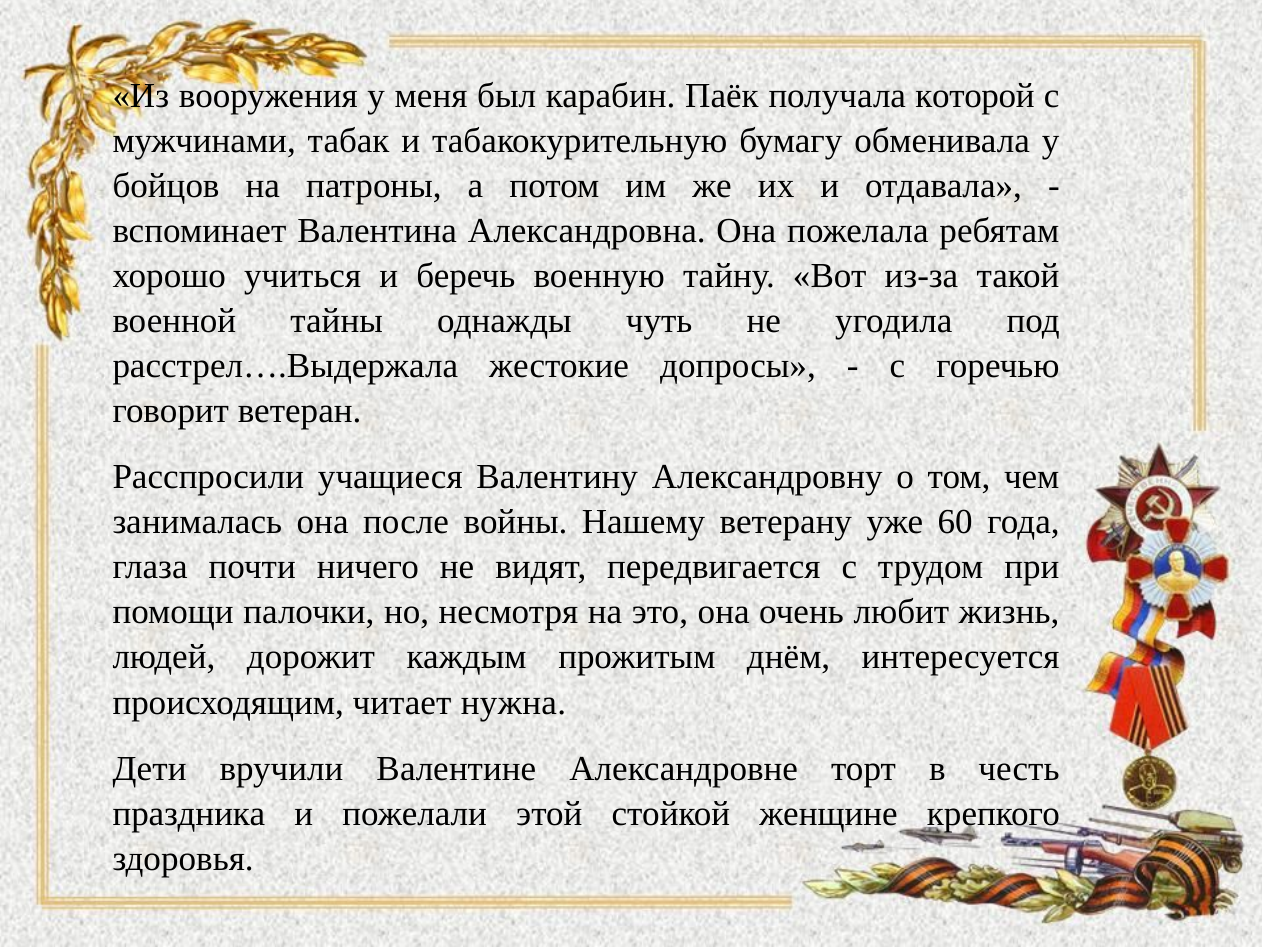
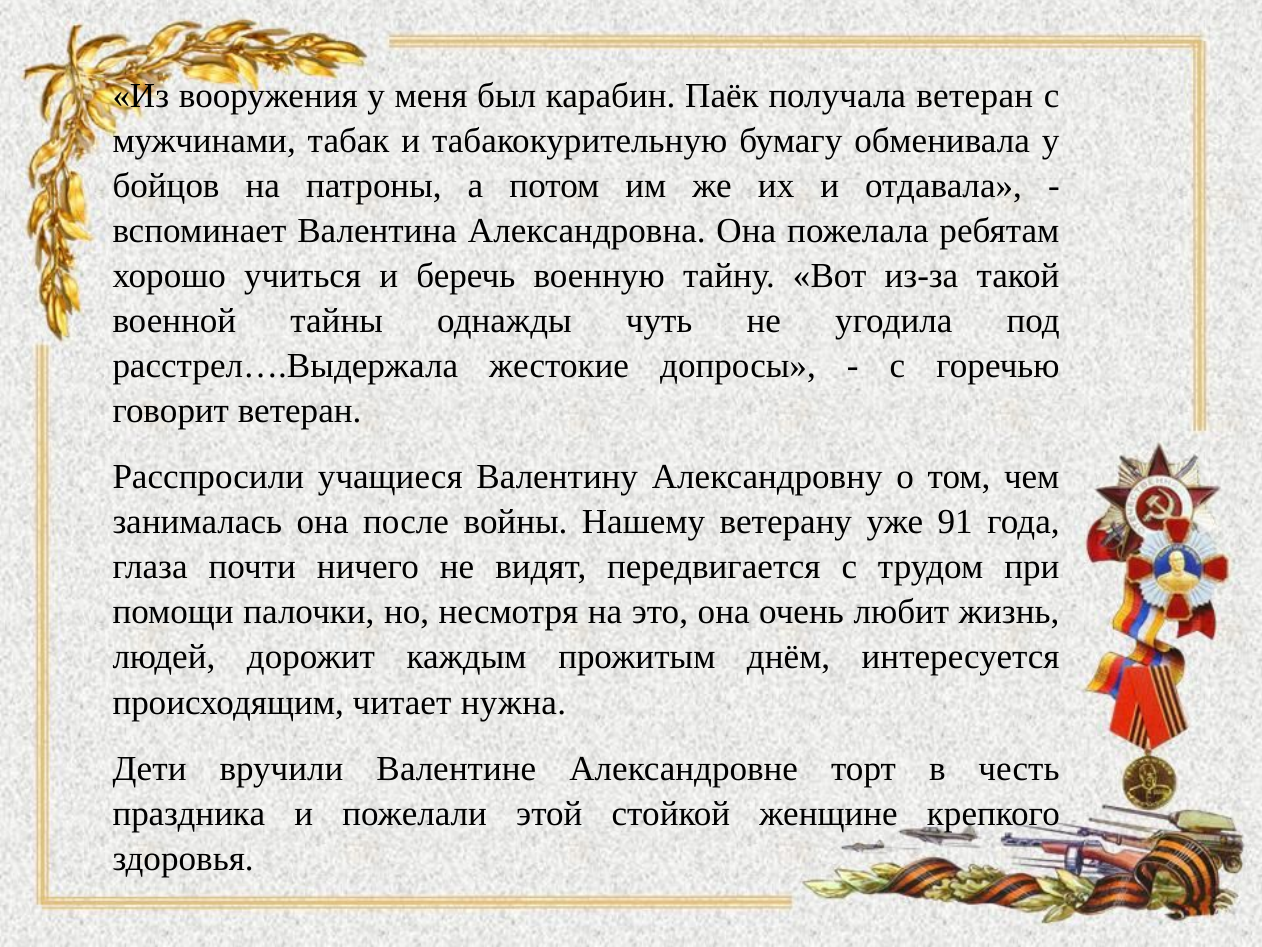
получала которой: которой -> ветеран
60: 60 -> 91
